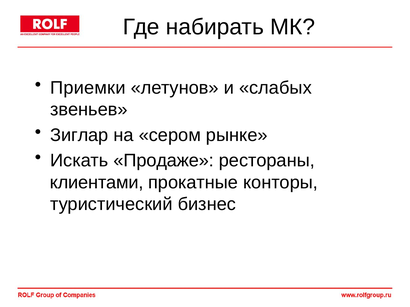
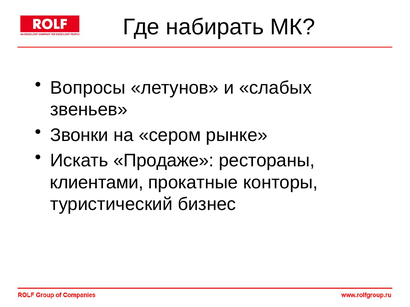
Приемки: Приемки -> Вопросы
Зиглар: Зиглар -> Звонки
